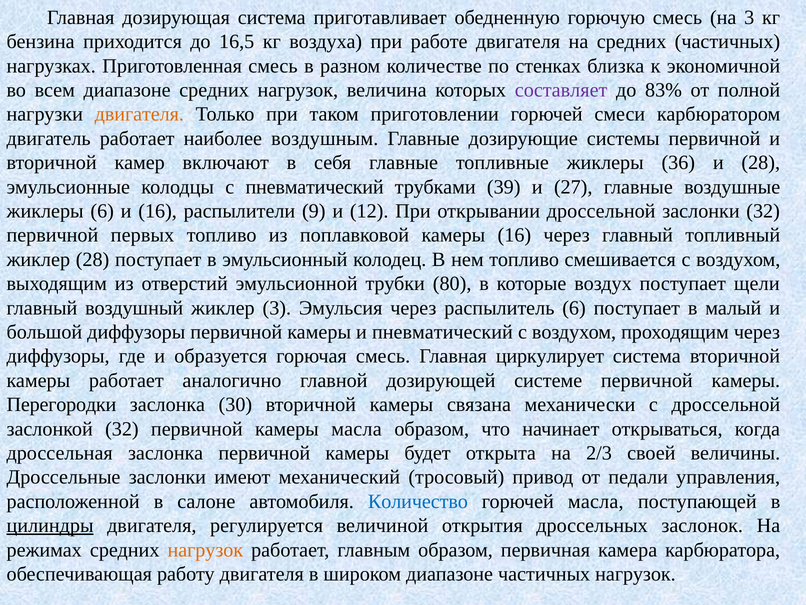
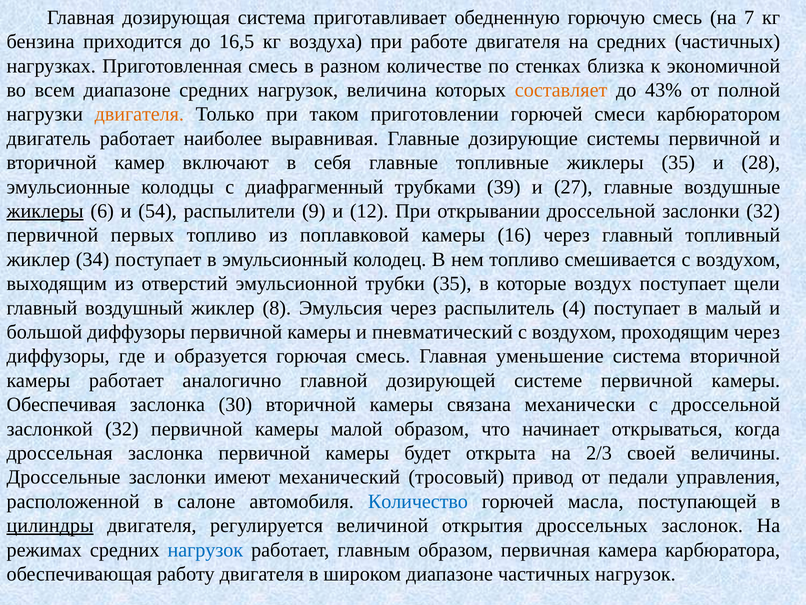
на 3: 3 -> 7
составляет colour: purple -> orange
83%: 83% -> 43%
воздушным: воздушным -> выравнивая
жиклеры 36: 36 -> 35
с пневматический: пневматический -> диафрагменный
жиклеры at (45, 211) underline: none -> present
и 16: 16 -> 54
жиклер 28: 28 -> 34
трубки 80: 80 -> 35
жиклер 3: 3 -> 8
распылитель 6: 6 -> 4
циркулирует: циркулирует -> уменьшение
Перегородки: Перегородки -> Обеспечивая
камеры масла: масла -> малой
нагрузок at (205, 549) colour: orange -> blue
